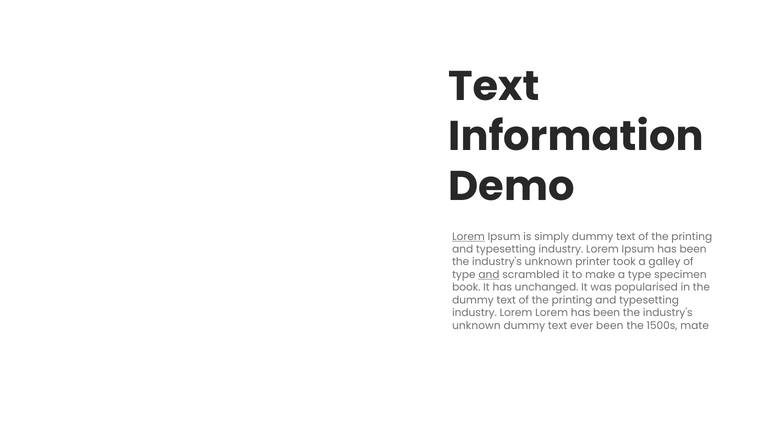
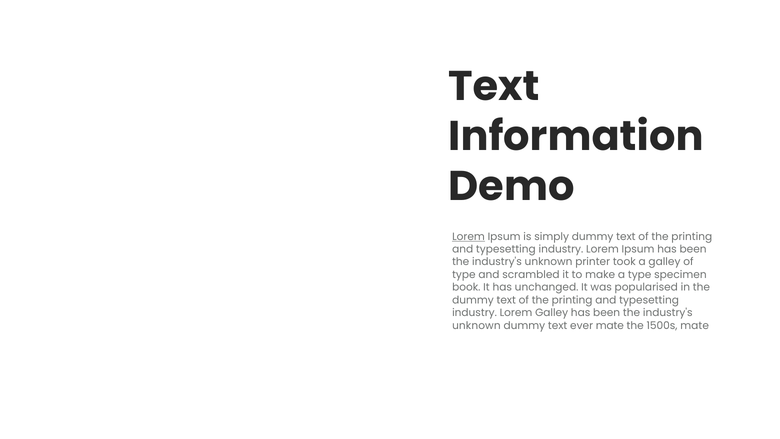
and at (489, 275) underline: present -> none
Lorem Lorem: Lorem -> Galley
ever been: been -> mate
